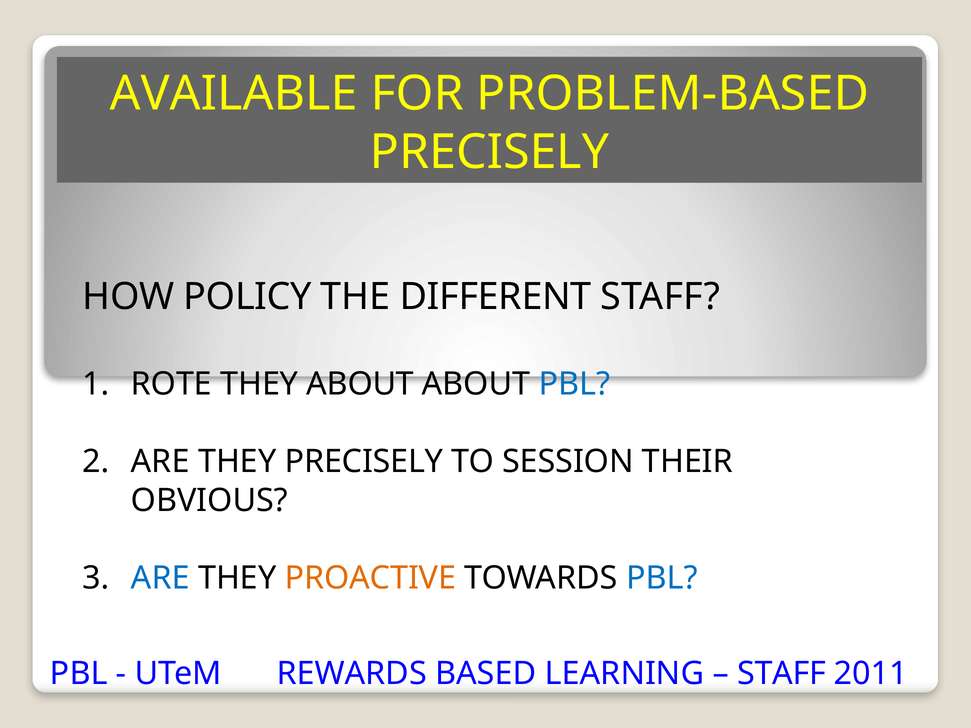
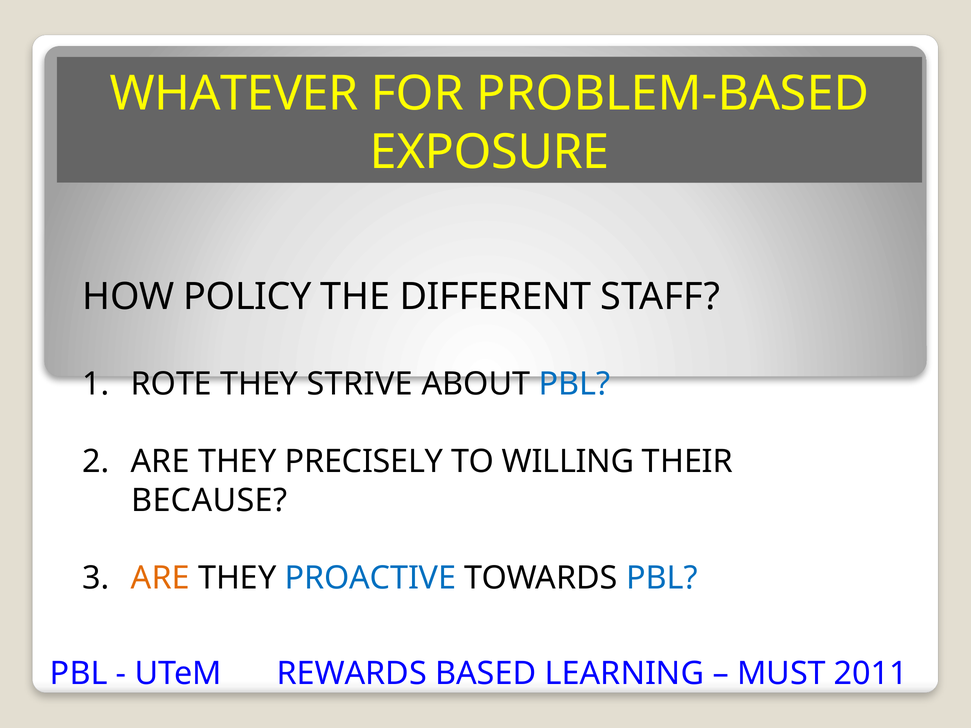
AVAILABLE: AVAILABLE -> WHATEVER
PRECISELY at (490, 152): PRECISELY -> EXPOSURE
THEY ABOUT: ABOUT -> STRIVE
SESSION: SESSION -> WILLING
OBVIOUS: OBVIOUS -> BECAUSE
ARE at (160, 578) colour: blue -> orange
PROACTIVE colour: orange -> blue
STAFF at (782, 674): STAFF -> MUST
